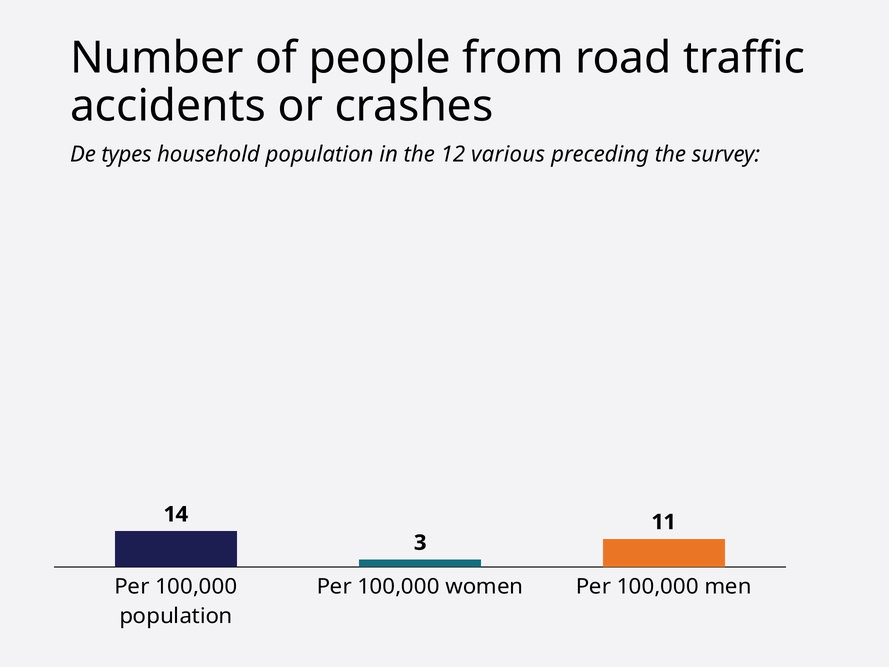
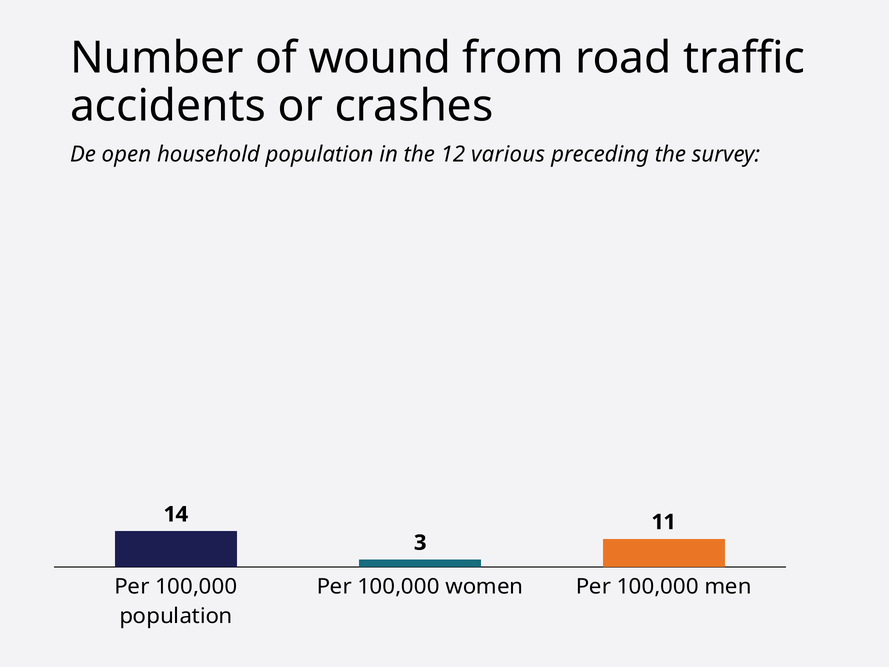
people: people -> wound
types: types -> open
